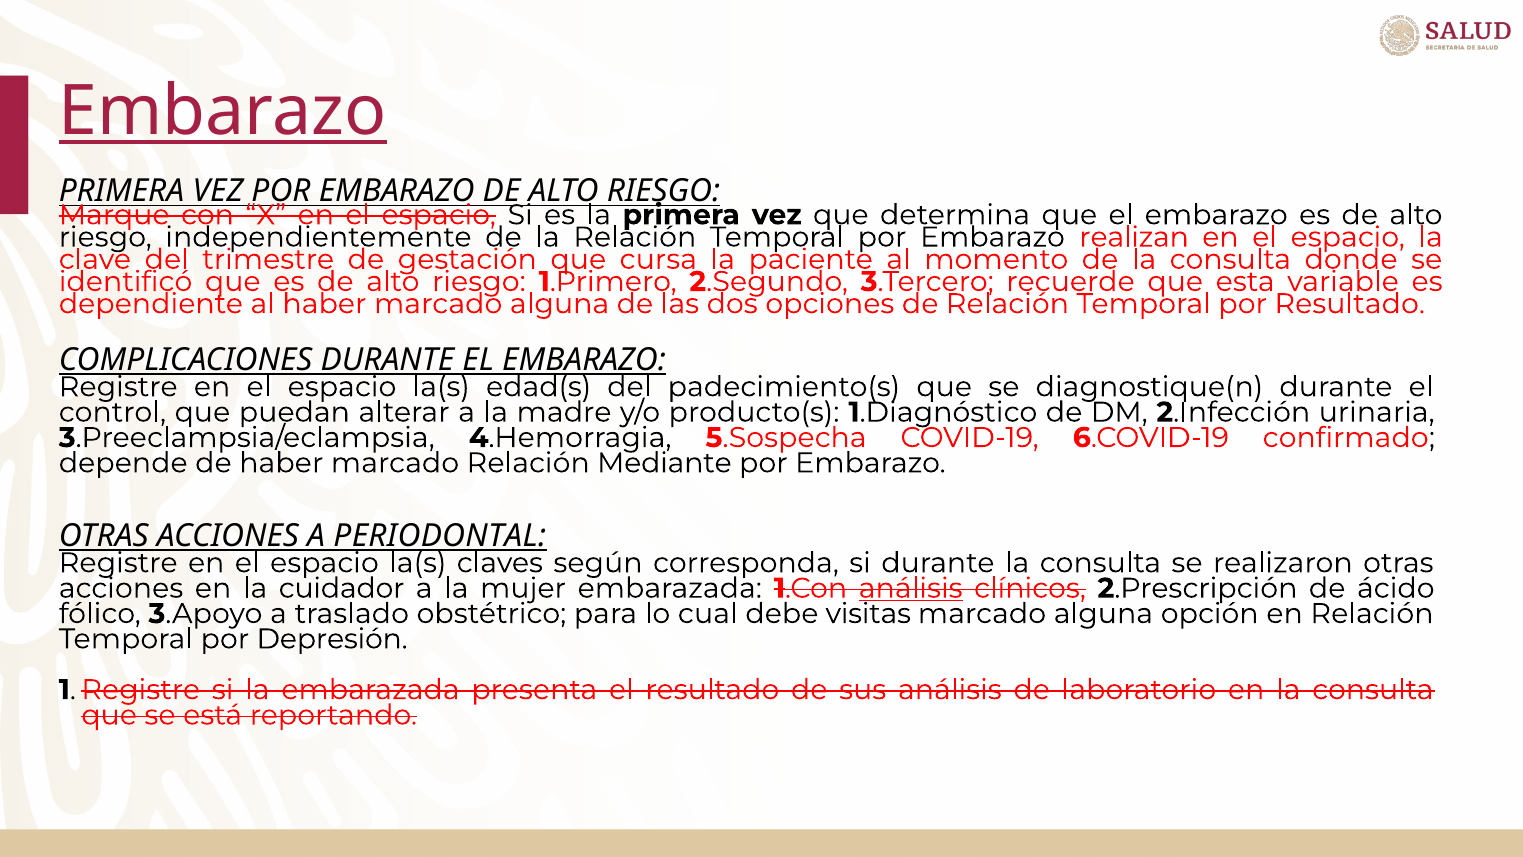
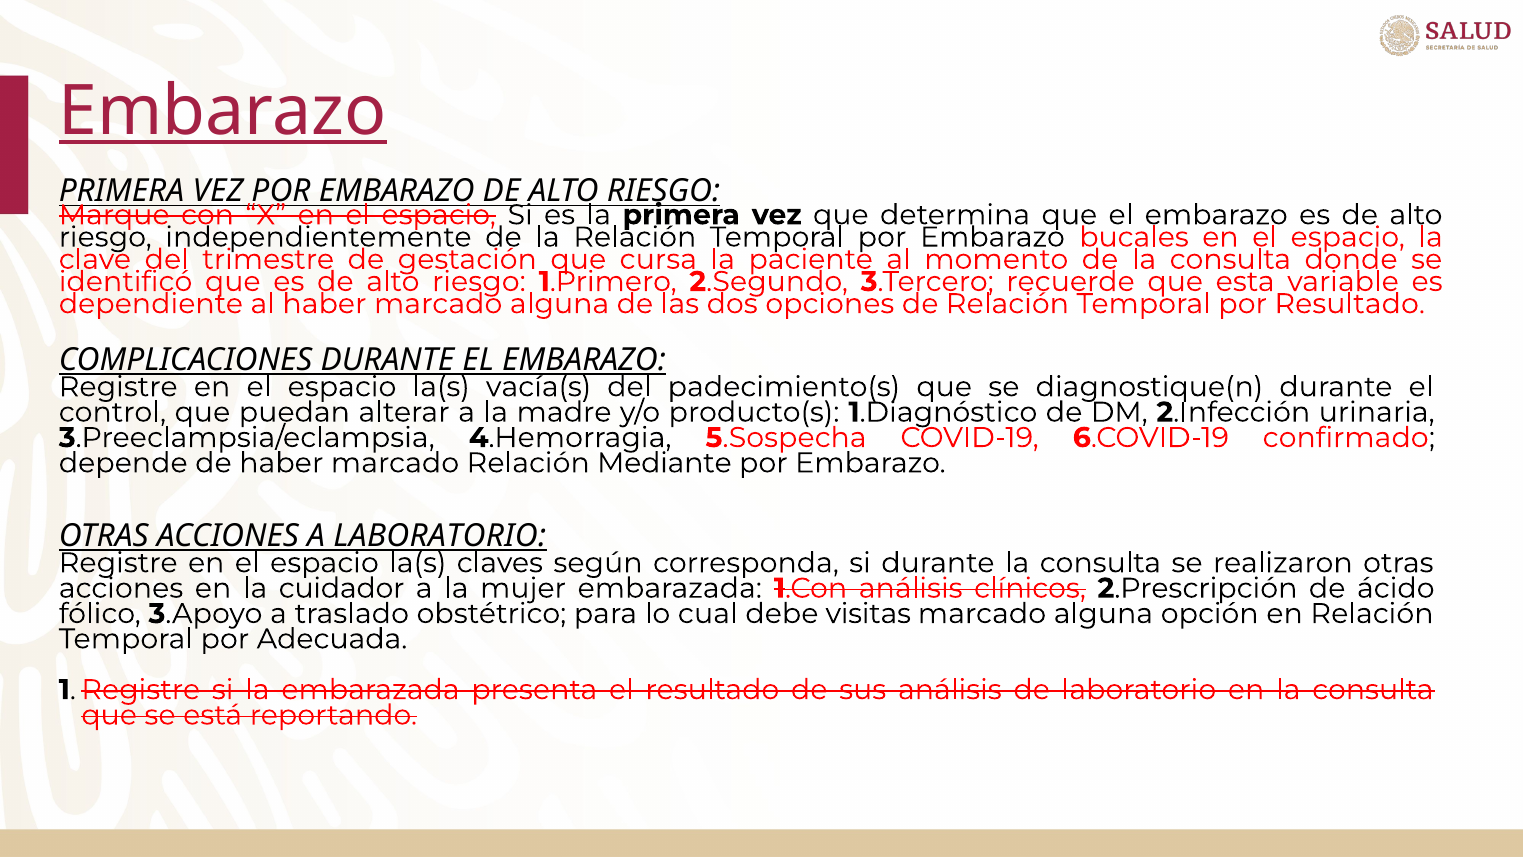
realizan: realizan -> bucales
edad(s: edad(s -> vacía(s
A PERIODONTAL: PERIODONTAL -> LABORATORIO
análisis at (911, 588) underline: present -> none
Depresión: Depresión -> Adecuada
